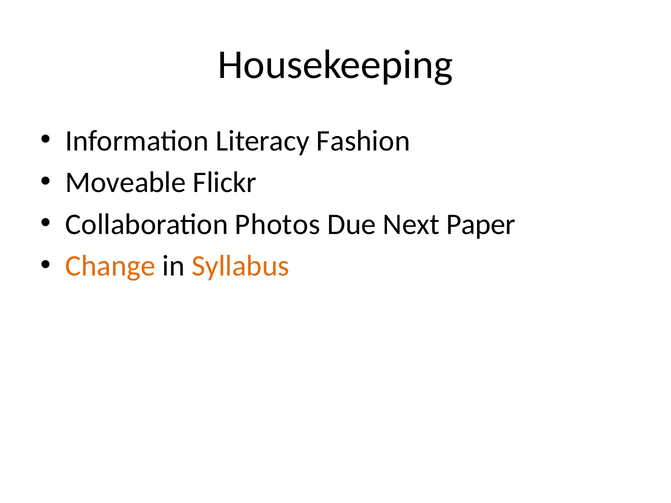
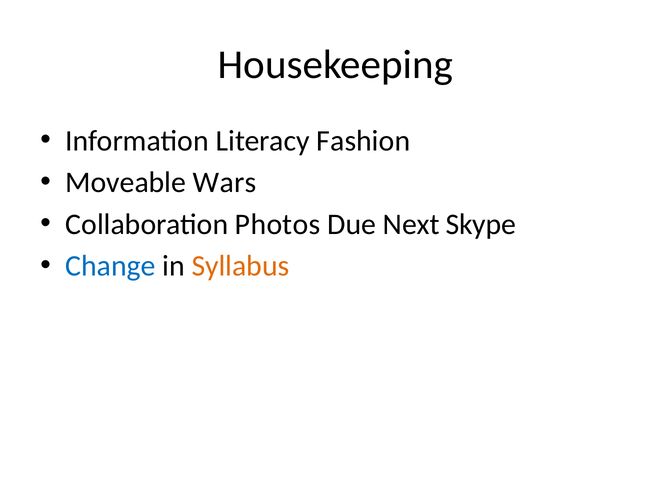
Flickr: Flickr -> Wars
Paper: Paper -> Skype
Change colour: orange -> blue
